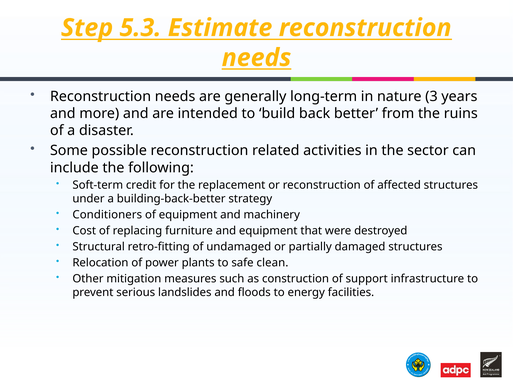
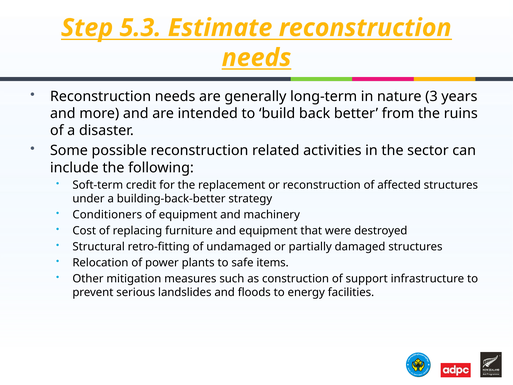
clean: clean -> items
